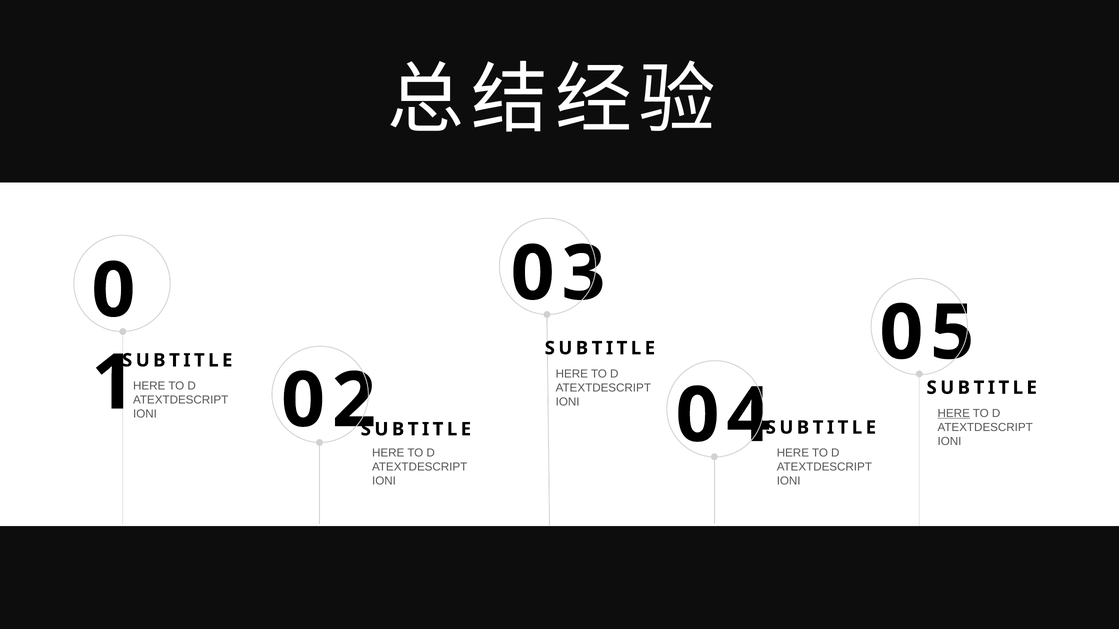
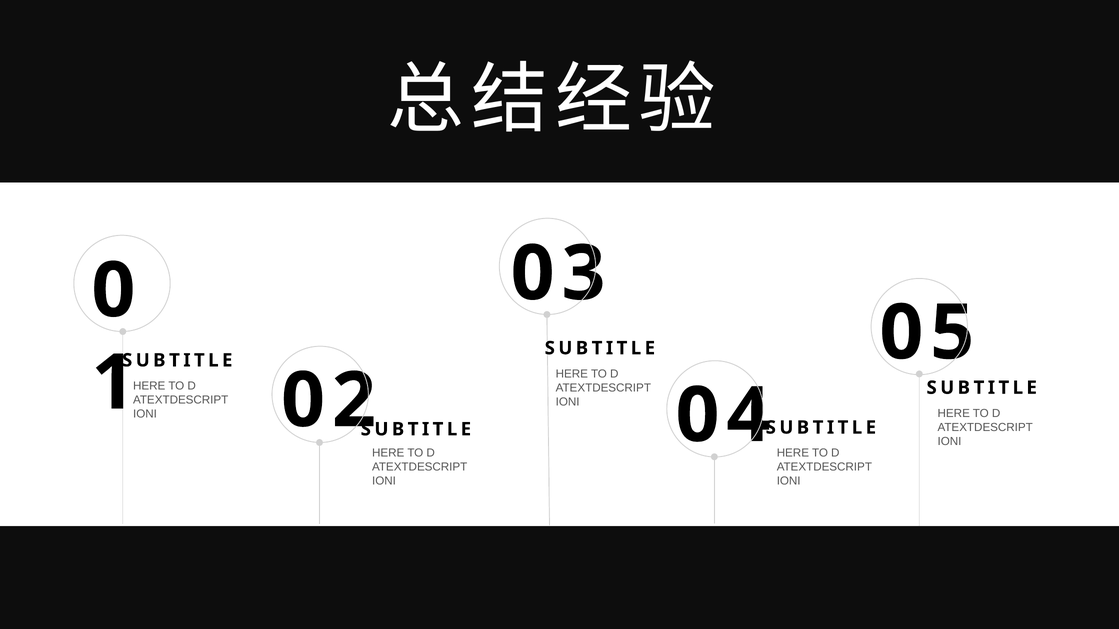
HERE at (954, 414) underline: present -> none
